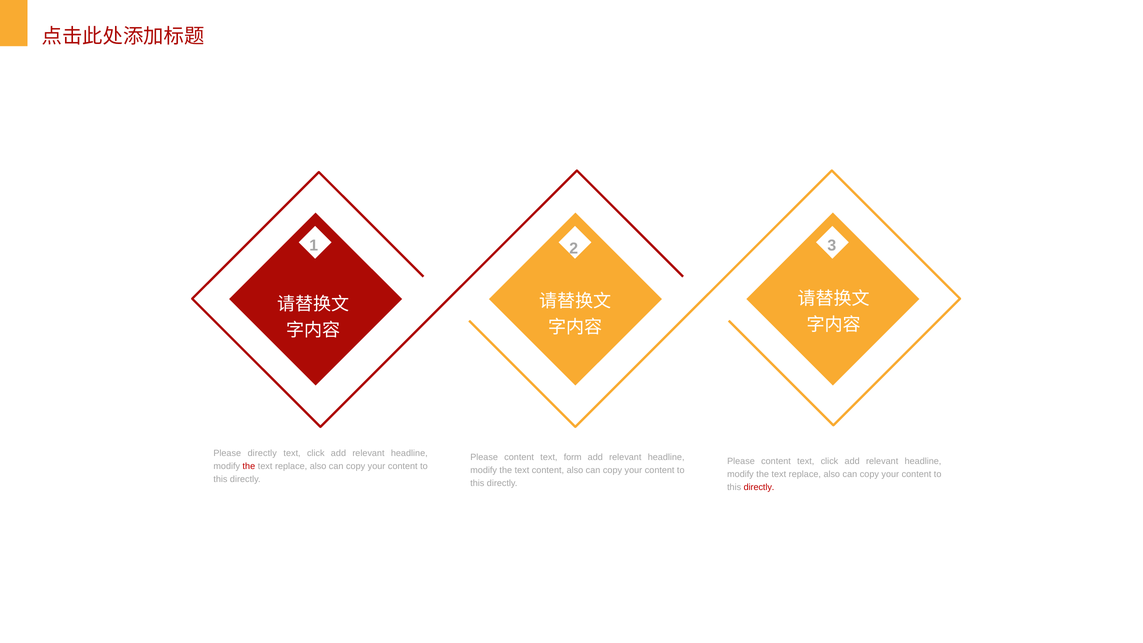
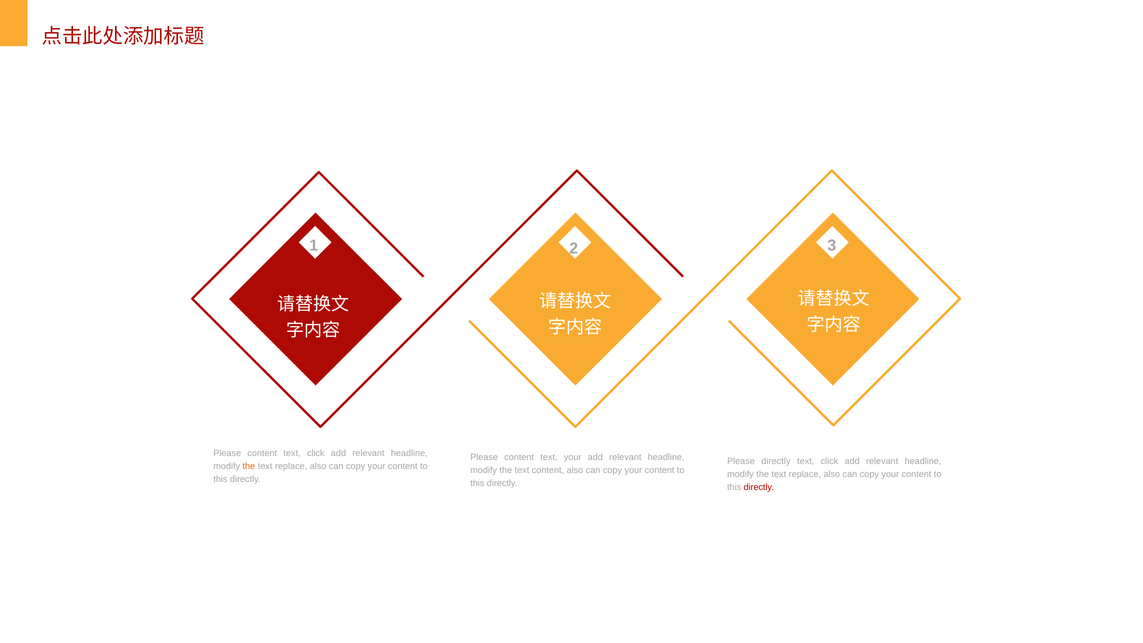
directly at (262, 453): directly -> content
text form: form -> your
content at (776, 461): content -> directly
the at (249, 466) colour: red -> orange
